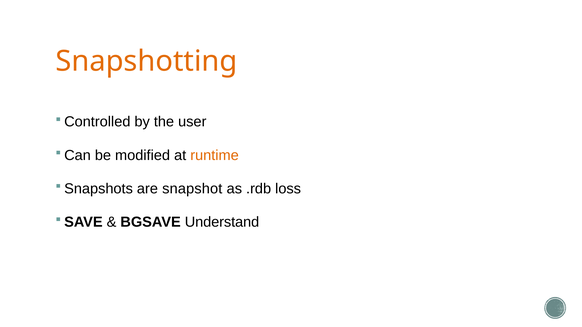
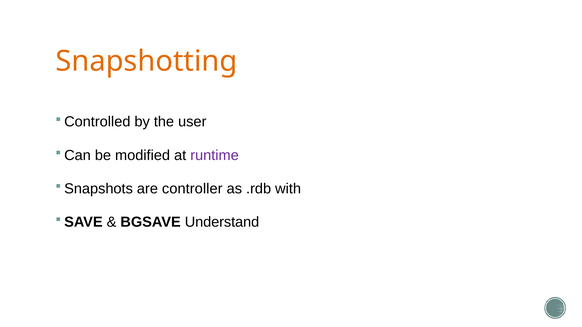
runtime colour: orange -> purple
snapshot: snapshot -> controller
loss: loss -> with
